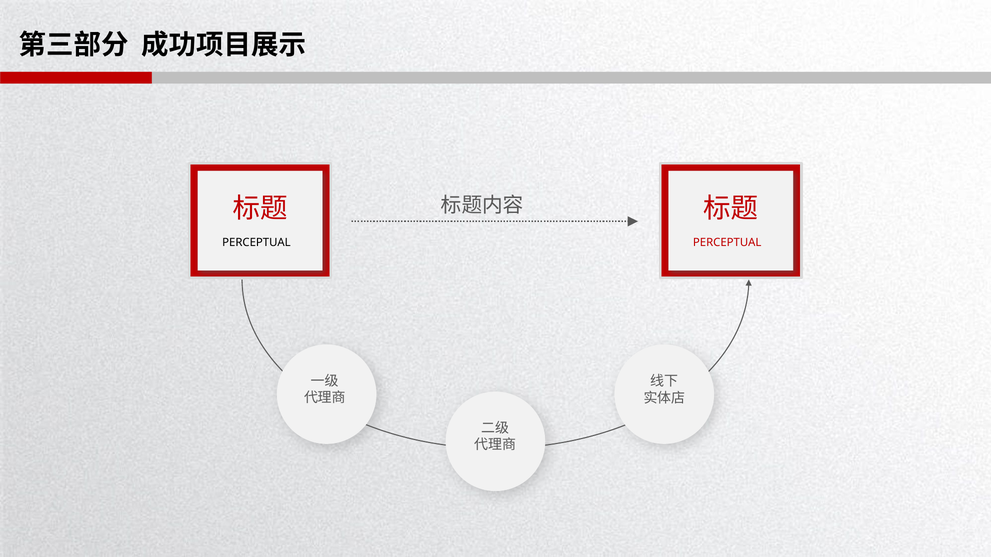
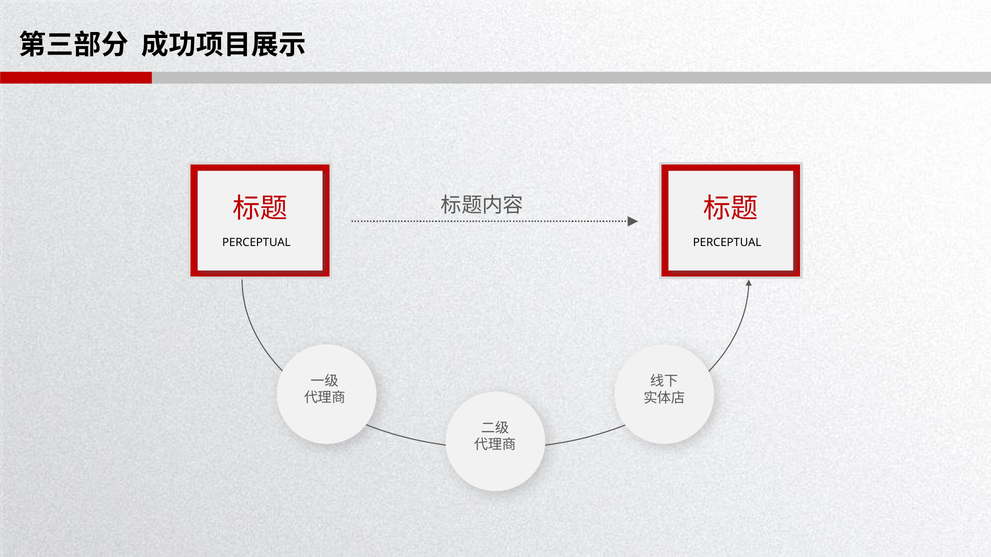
PERCEPTUAL at (727, 243) colour: red -> black
